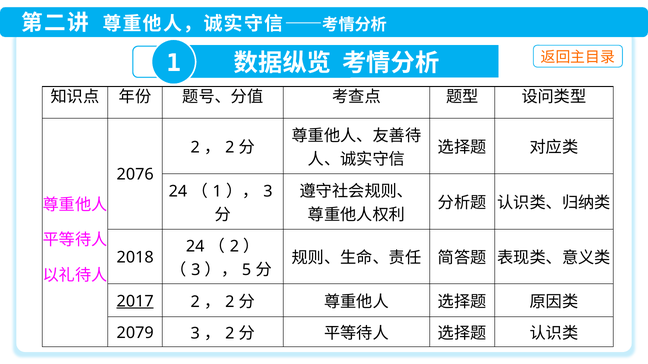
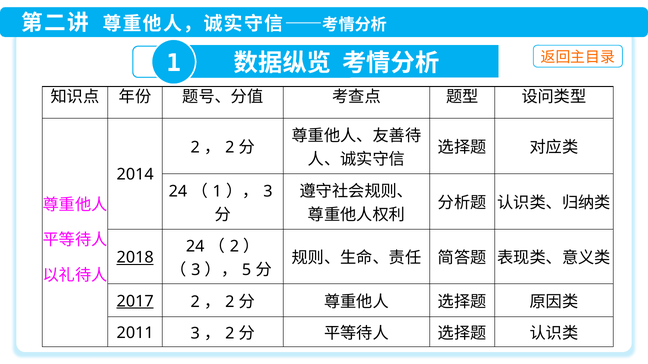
2076: 2076 -> 2014
2018 underline: none -> present
2079: 2079 -> 2011
